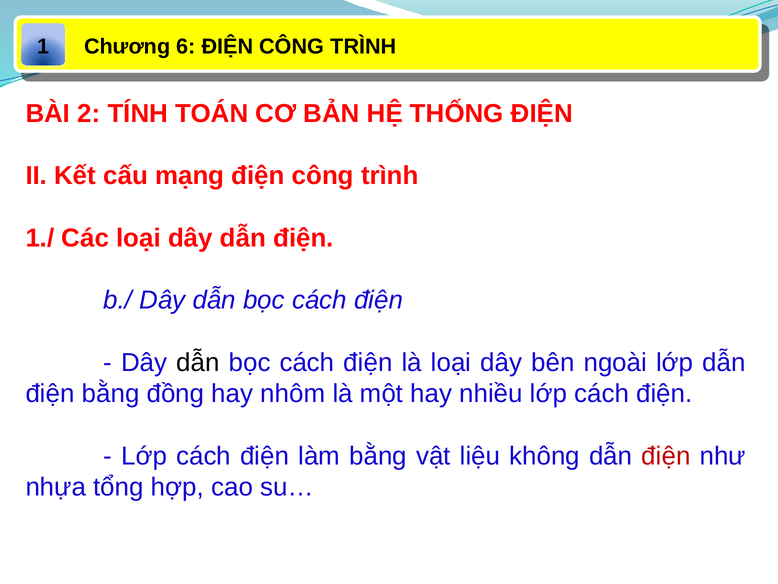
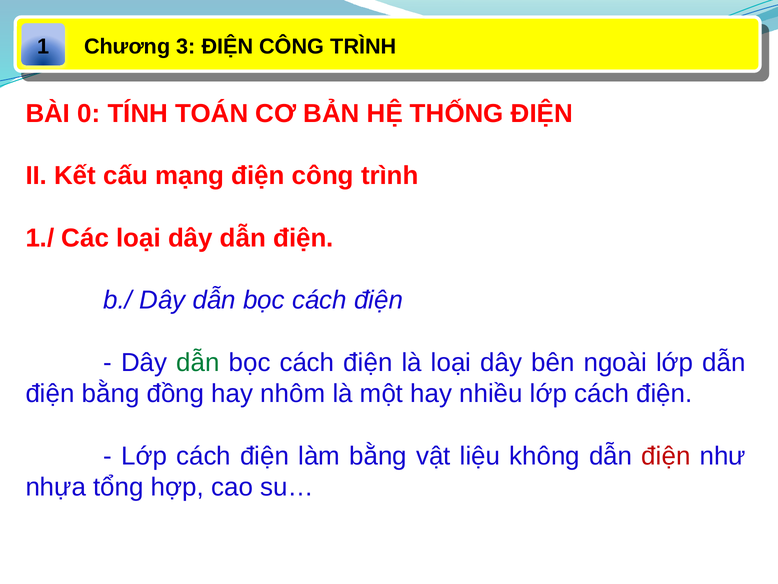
6: 6 -> 3
2: 2 -> 0
dẫn at (198, 362) colour: black -> green
